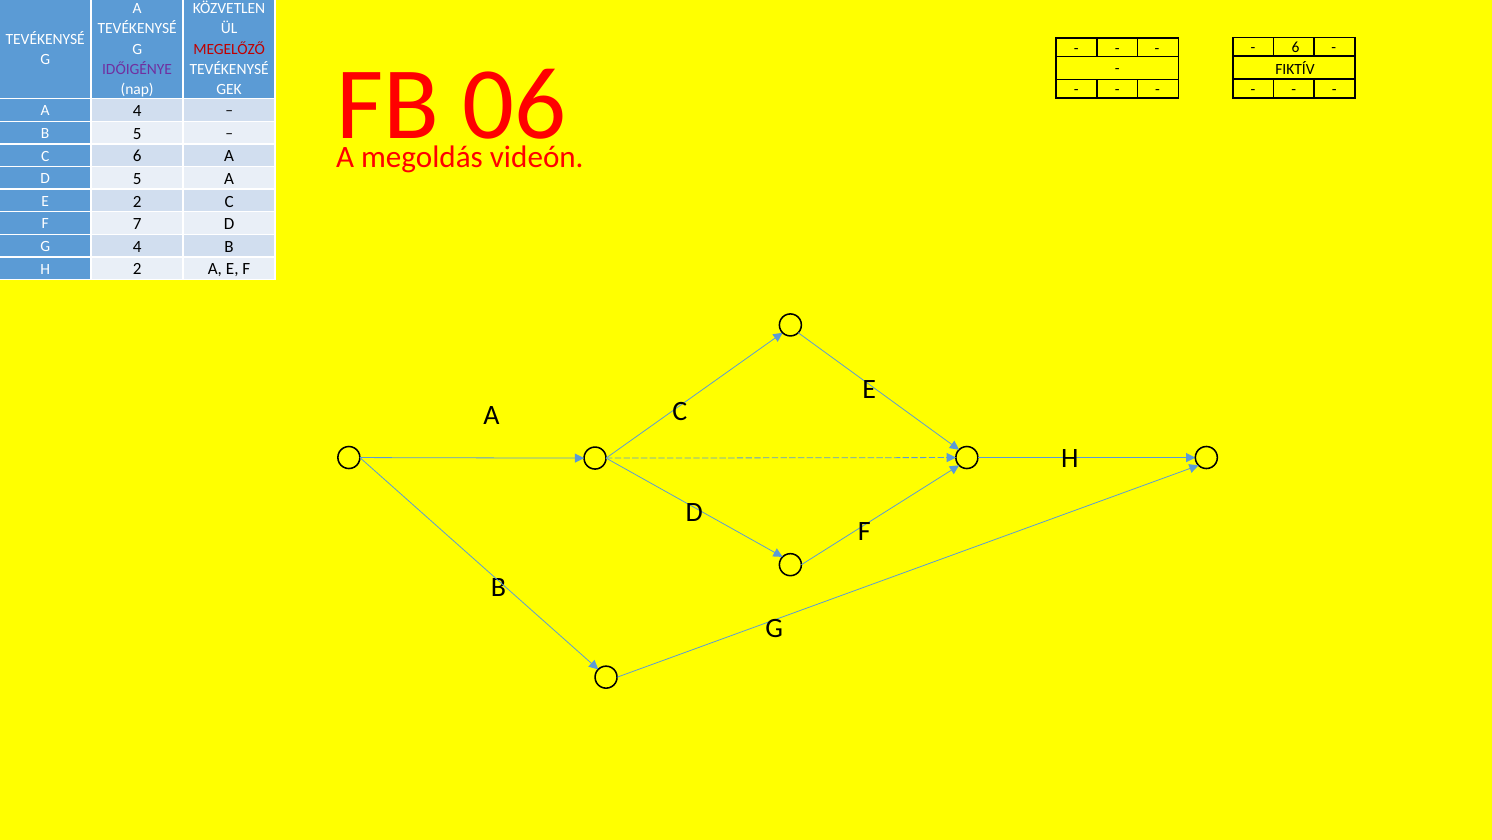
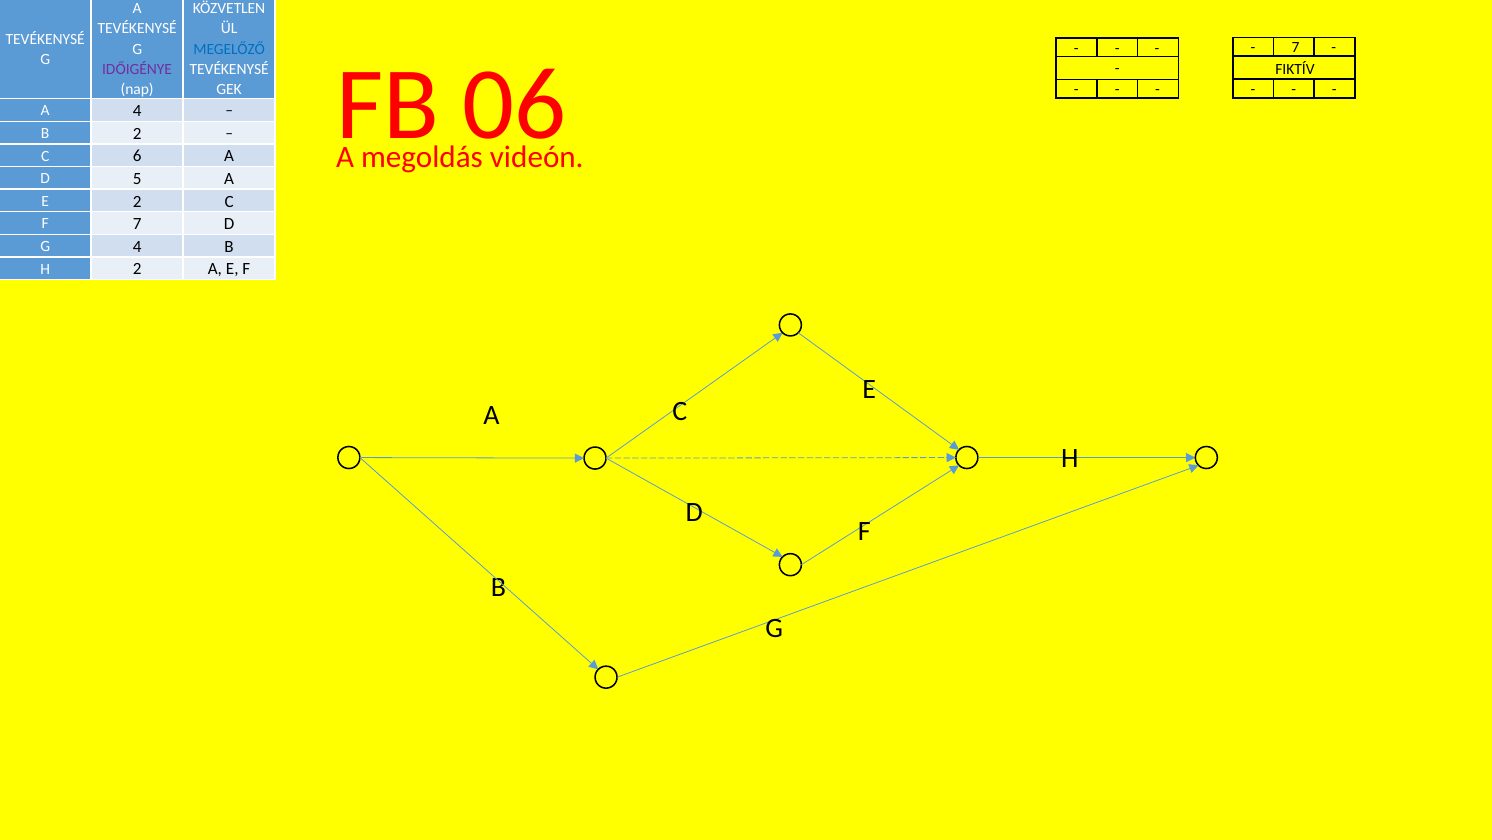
6 at (1296, 48): 6 -> 7
MEGELŐZŐ colour: red -> blue
B 5: 5 -> 2
